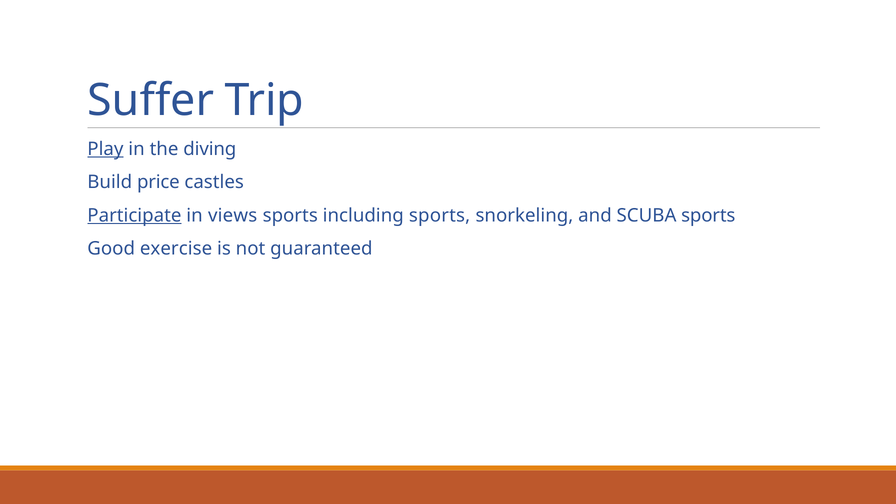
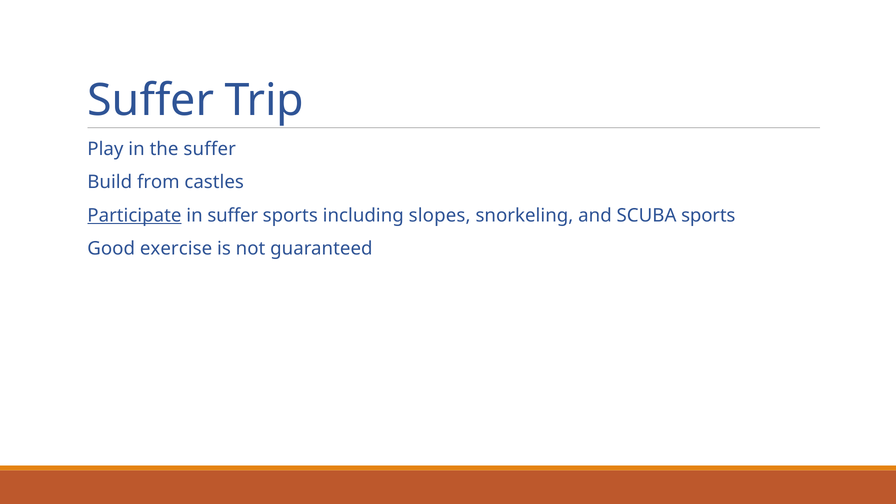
Play underline: present -> none
the diving: diving -> suffer
price: price -> from
in views: views -> suffer
including sports: sports -> slopes
